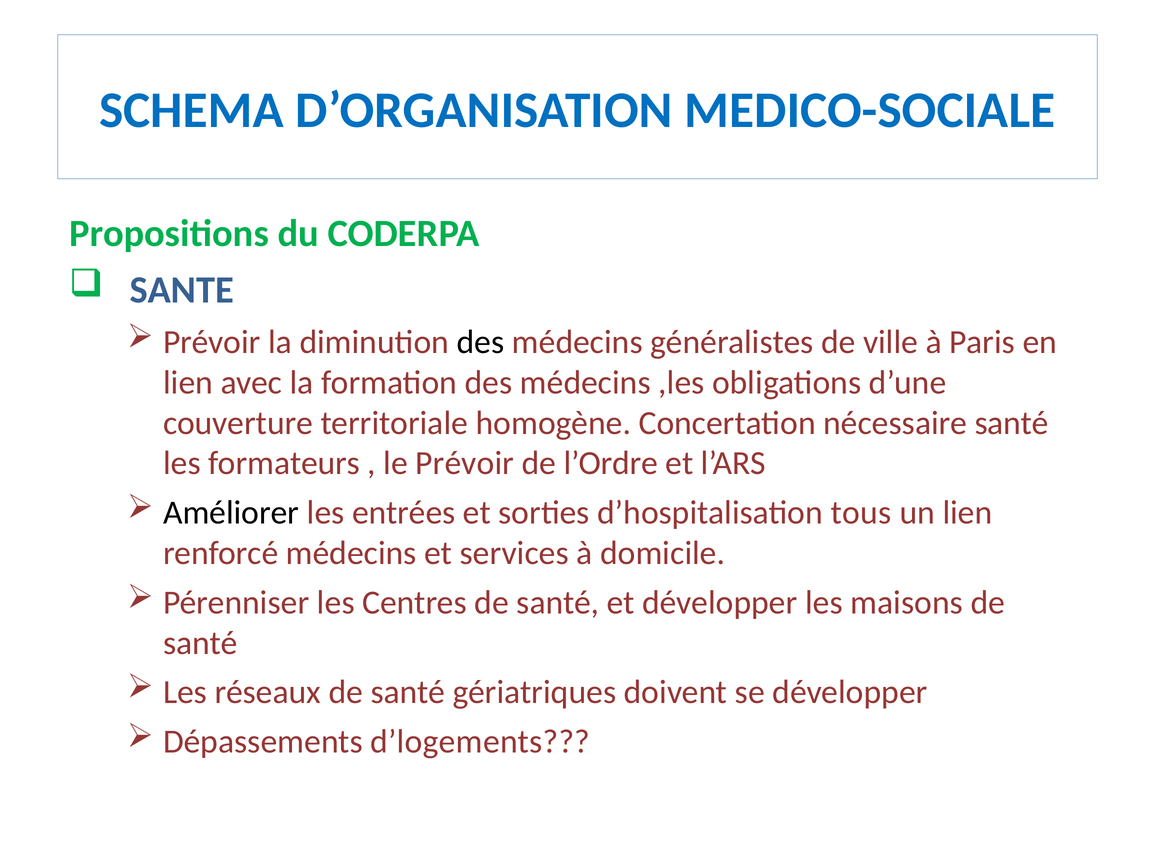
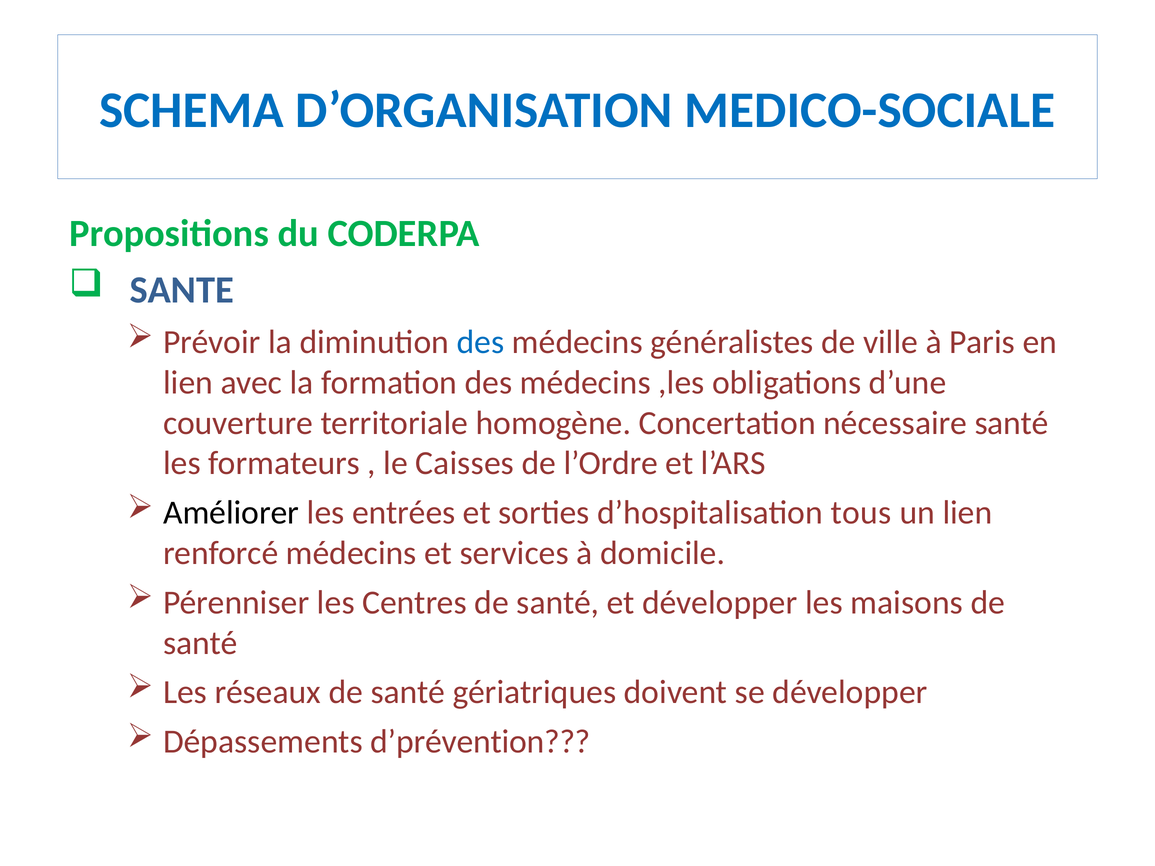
des at (480, 342) colour: black -> blue
le Prévoir: Prévoir -> Caisses
d’logements: d’logements -> d’prévention
